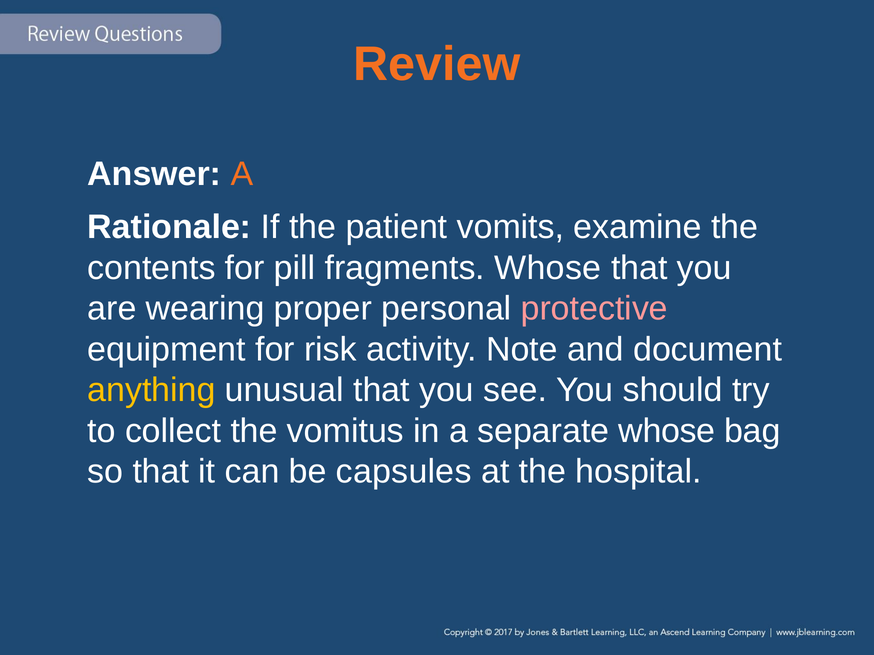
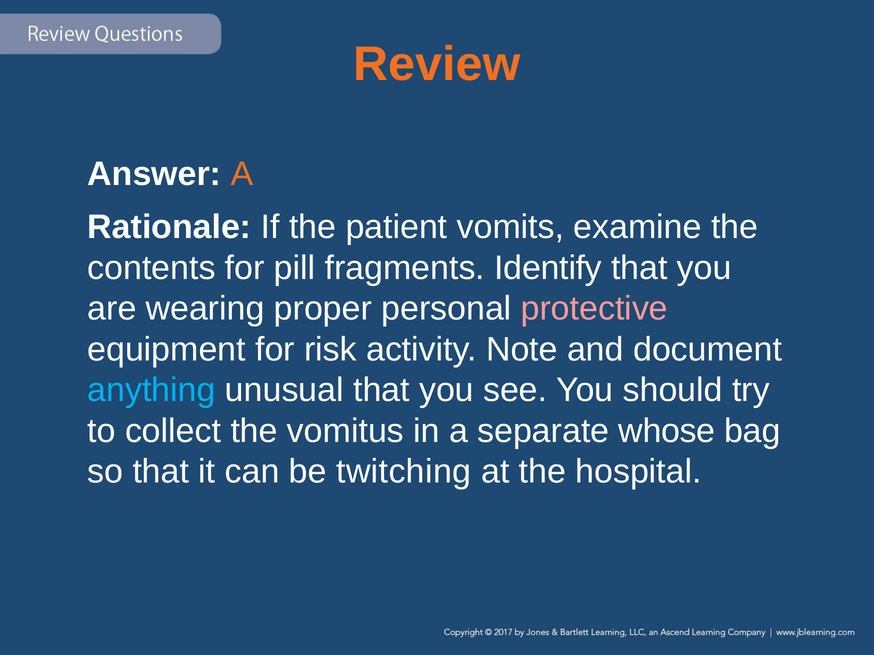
fragments Whose: Whose -> Identify
anything colour: yellow -> light blue
capsules: capsules -> twitching
